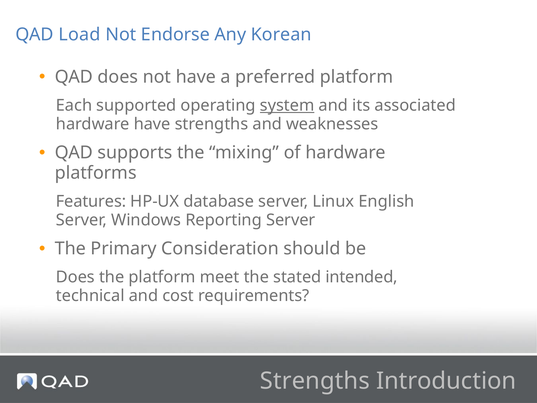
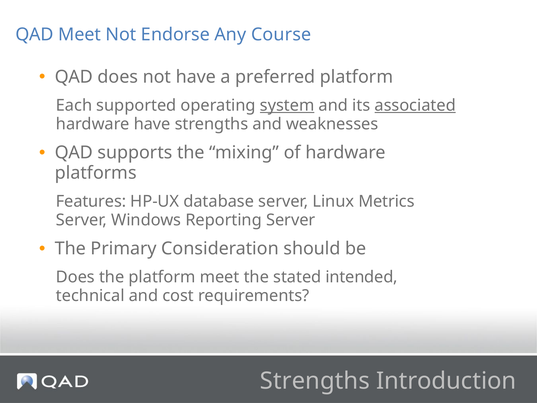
QAD Load: Load -> Meet
Korean: Korean -> Course
associated underline: none -> present
English: English -> Metrics
